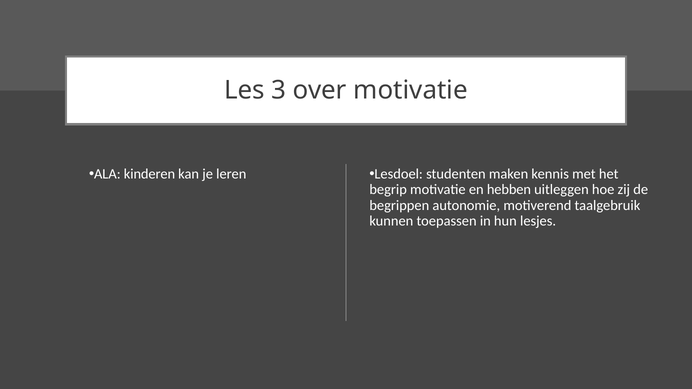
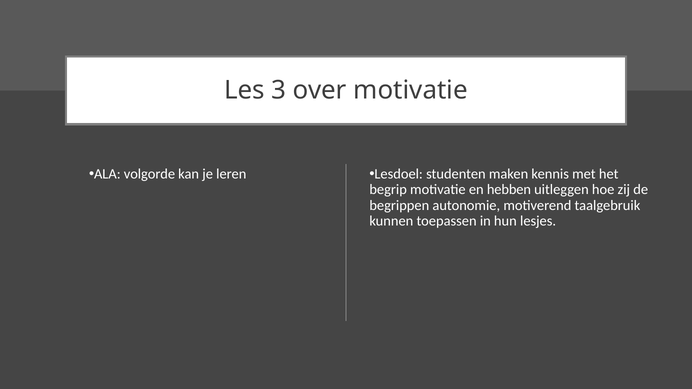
kinderen: kinderen -> volgorde
